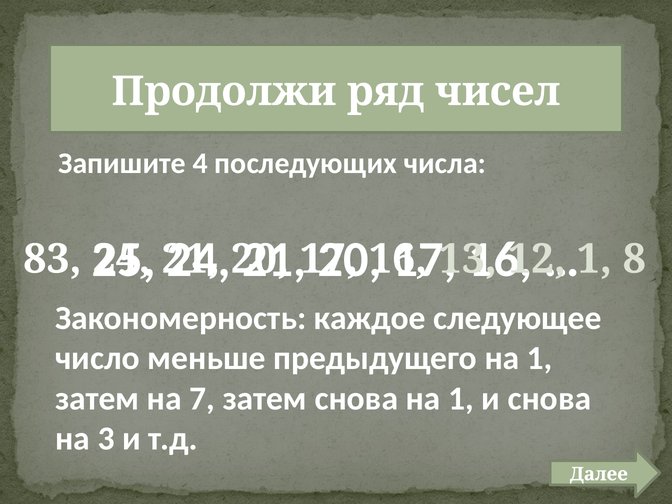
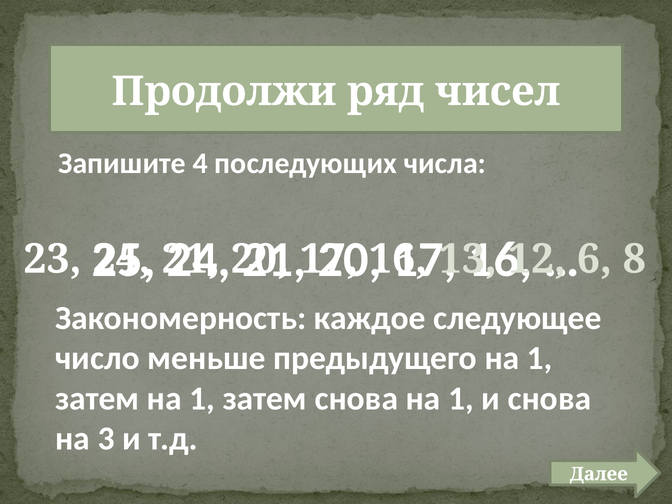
83: 83 -> 23
1 at (594, 259): 1 -> 6
затем на 7: 7 -> 1
